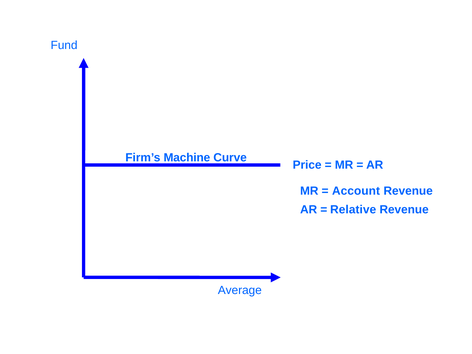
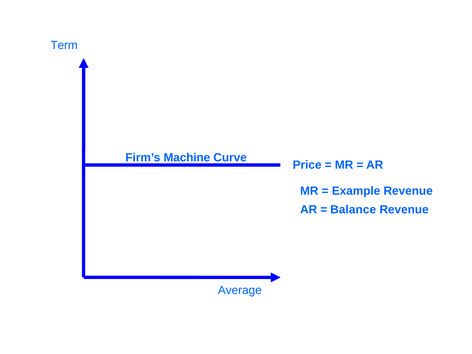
Fund: Fund -> Term
Account: Account -> Example
Relative: Relative -> Balance
